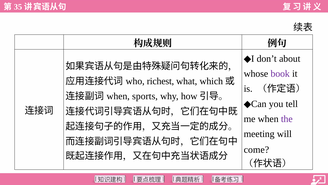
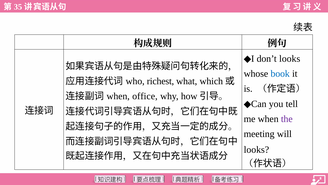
don’t about: about -> looks
book colour: purple -> blue
sports: sports -> office
come at (256, 149): come -> looks
